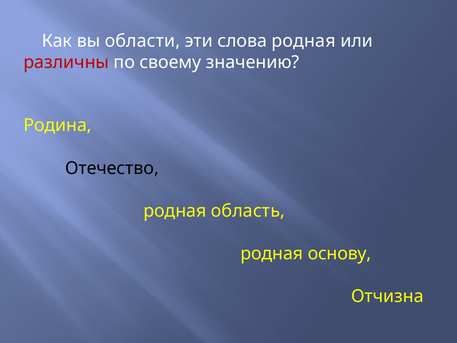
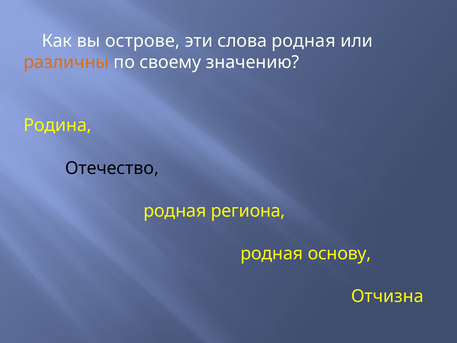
области: области -> острове
различны colour: red -> orange
область: область -> региона
